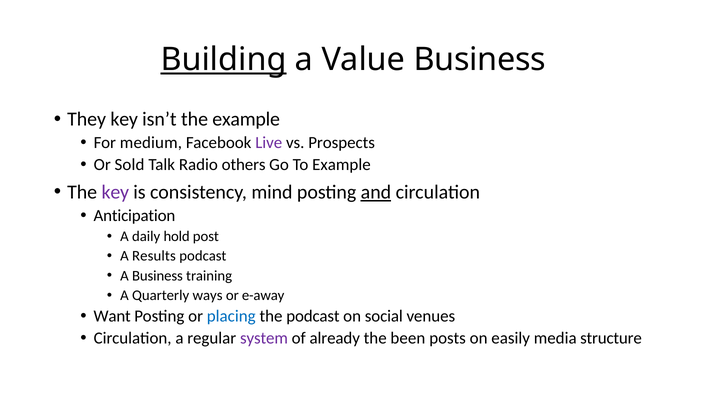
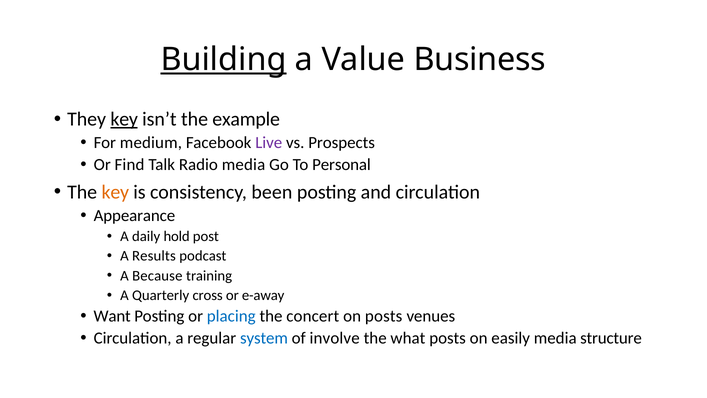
key at (124, 119) underline: none -> present
Sold: Sold -> Find
Radio others: others -> media
To Example: Example -> Personal
key at (115, 192) colour: purple -> orange
mind: mind -> been
and underline: present -> none
Anticipation: Anticipation -> Appearance
A Business: Business -> Because
ways: ways -> cross
the podcast: podcast -> concert
on social: social -> posts
system colour: purple -> blue
already: already -> involve
been: been -> what
